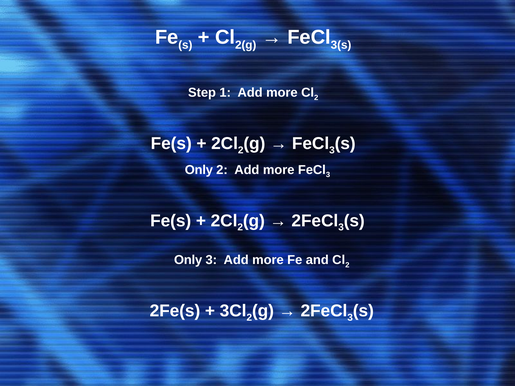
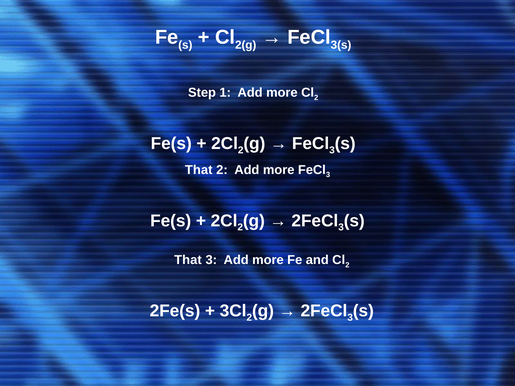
Only at (199, 170): Only -> That
Only at (188, 260): Only -> That
